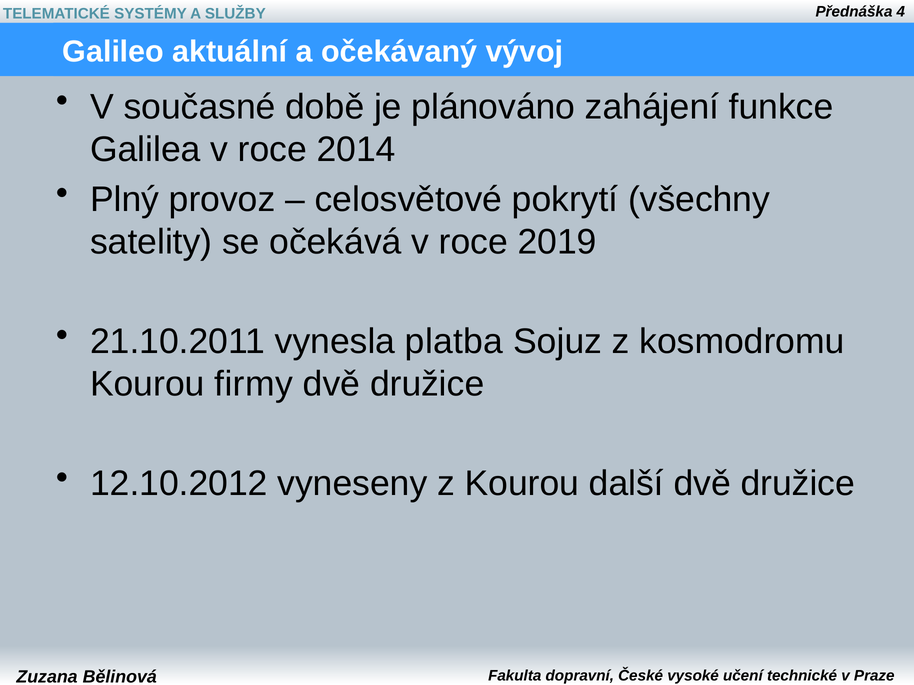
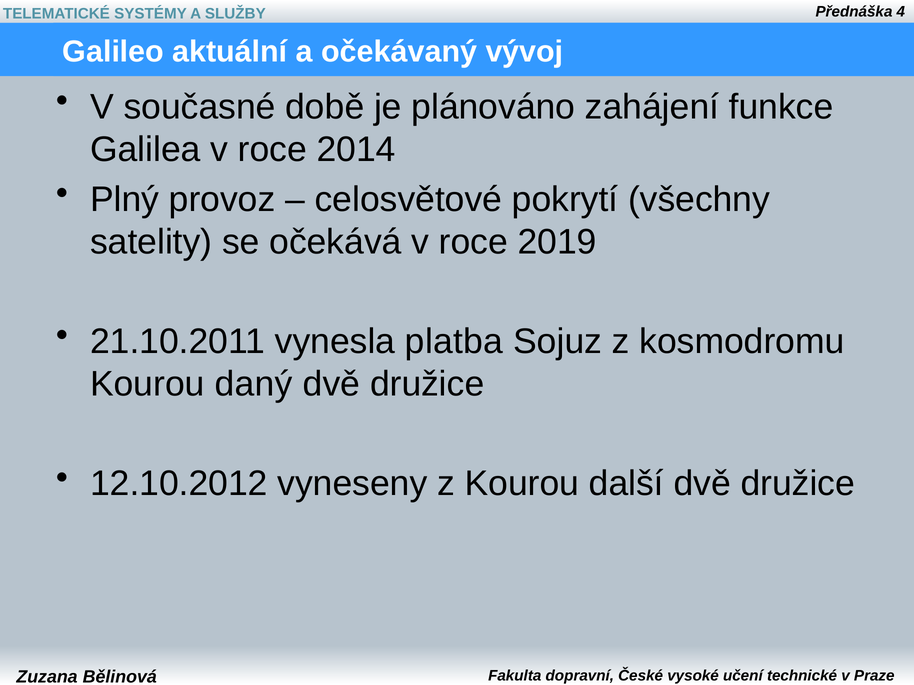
firmy: firmy -> daný
